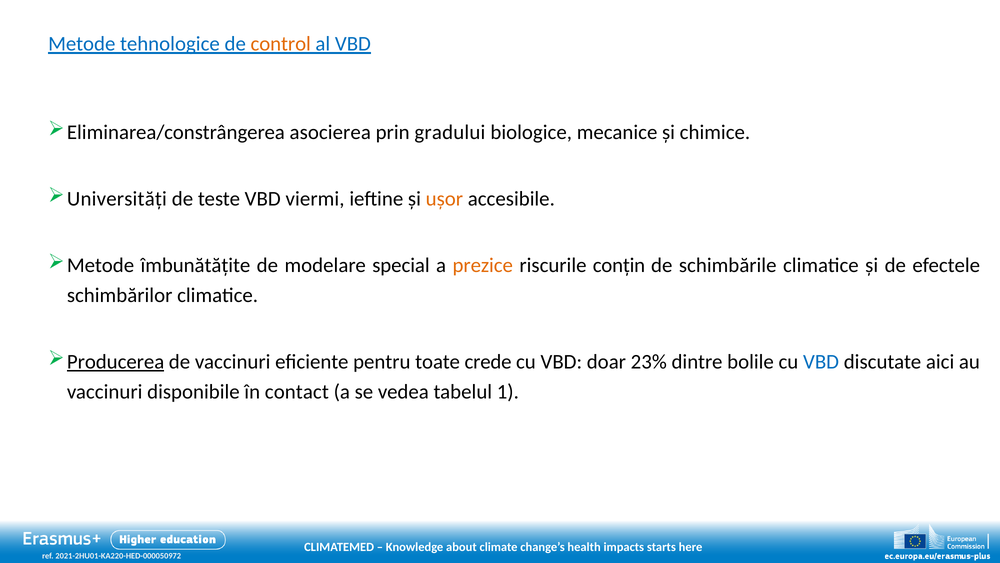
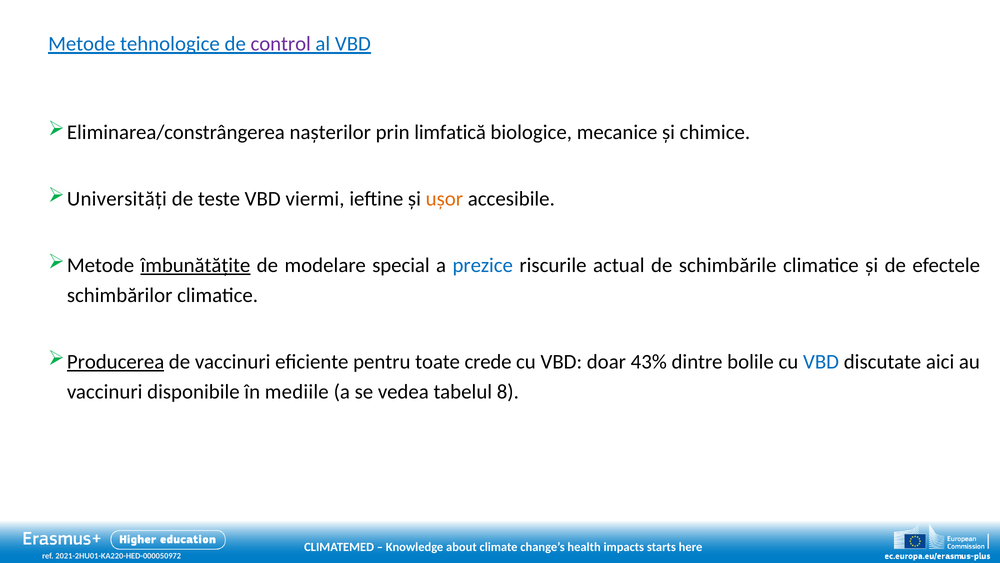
control colour: orange -> purple
asocierea: asocierea -> nașterilor
gradului: gradului -> limfatică
îmbunătățite underline: none -> present
prezice colour: orange -> blue
conțin: conțin -> actual
23%: 23% -> 43%
contact: contact -> mediile
1: 1 -> 8
